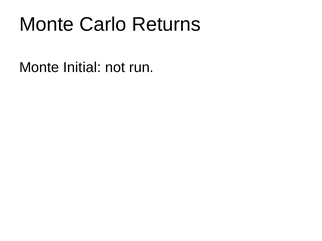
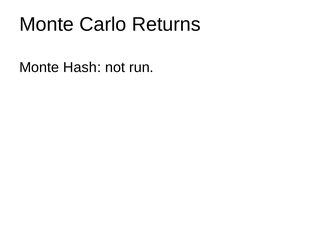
Initial: Initial -> Hash
